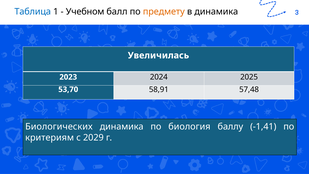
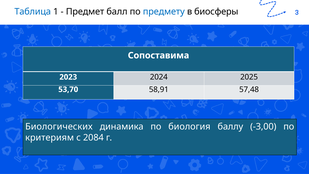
Учебном: Учебном -> Предмет
предмету colour: orange -> blue
в динамика: динамика -> биосферы
Увеличилась: Увеличилась -> Сопоставима
-1,41: -1,41 -> -3,00
2029: 2029 -> 2084
